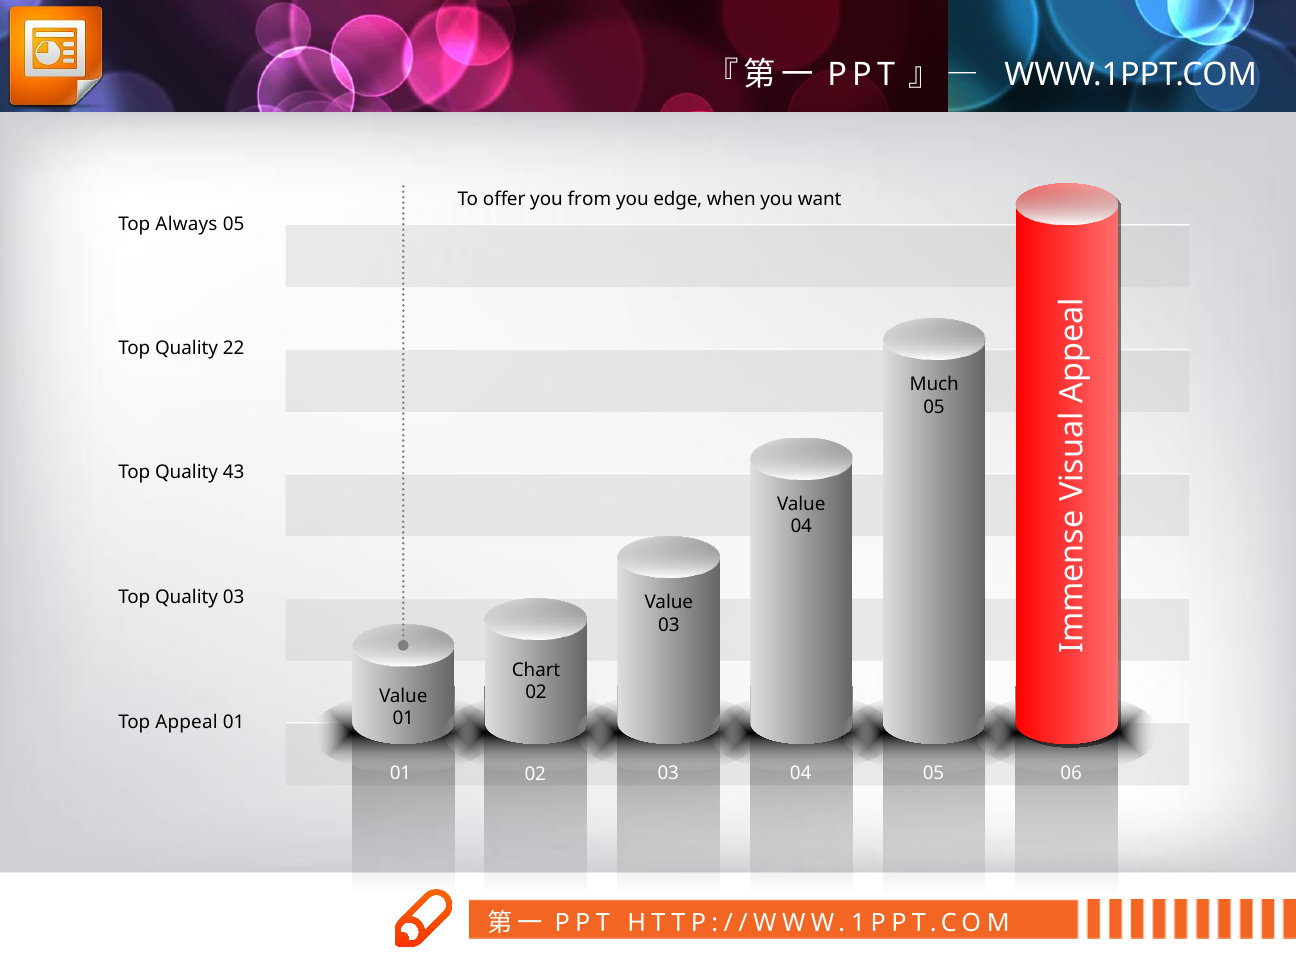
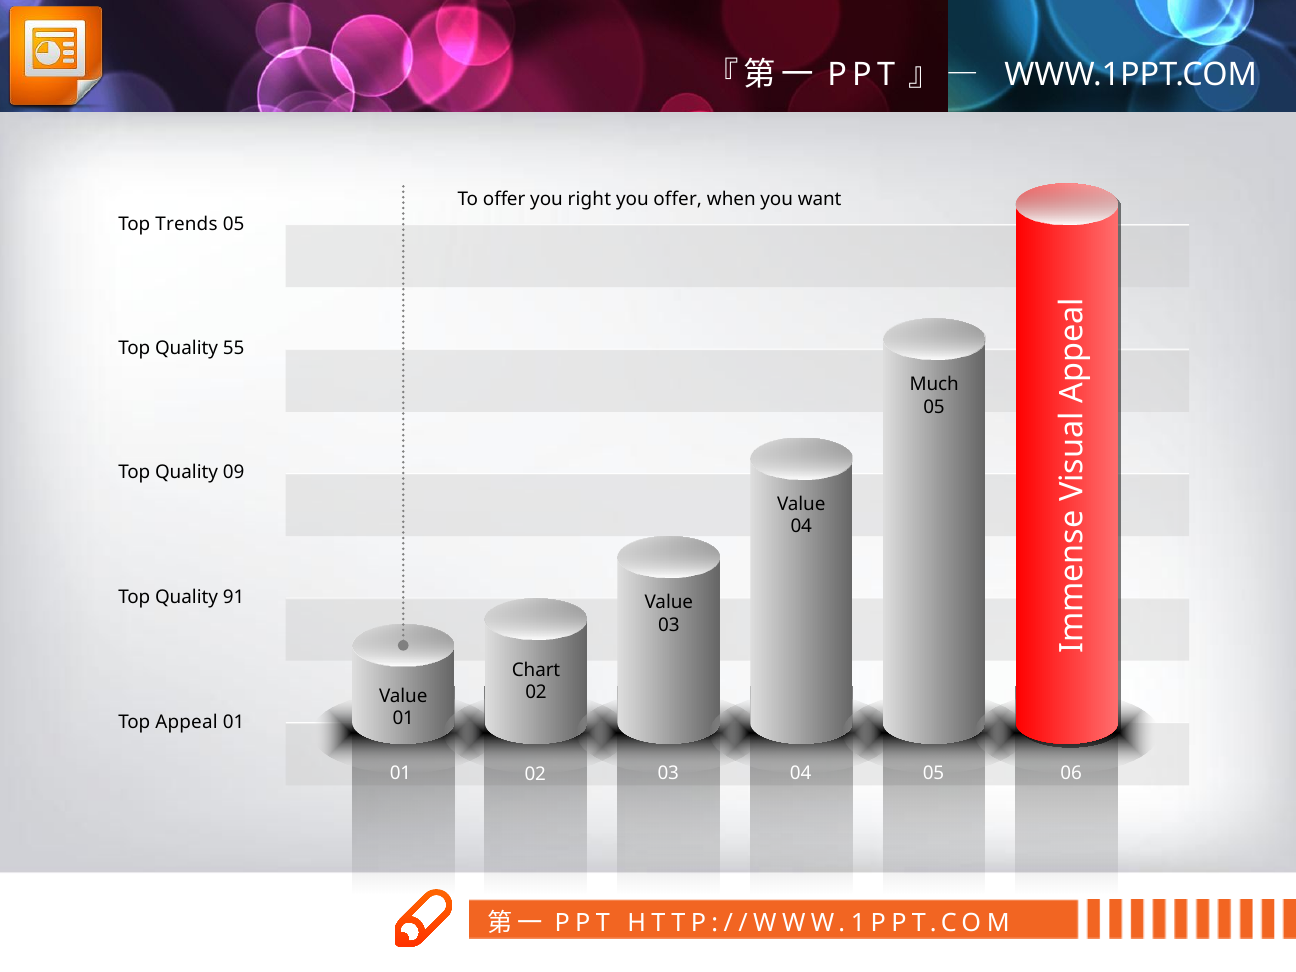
from: from -> right
you edge: edge -> offer
Always: Always -> Trends
22: 22 -> 55
43: 43 -> 09
Quality 03: 03 -> 91
